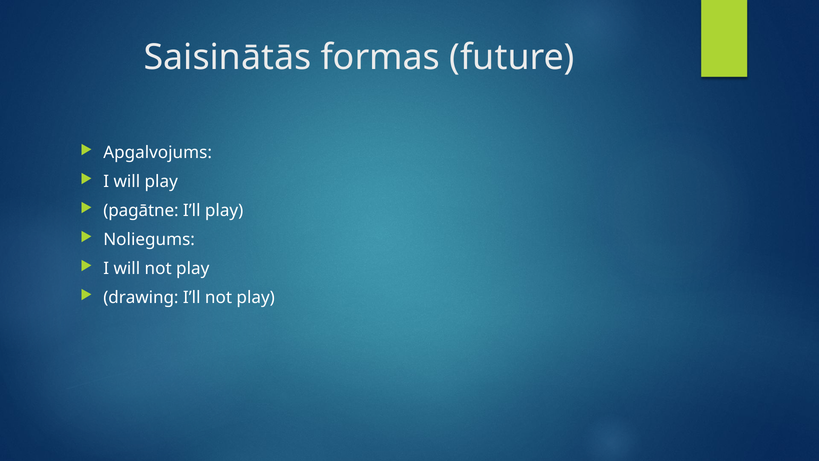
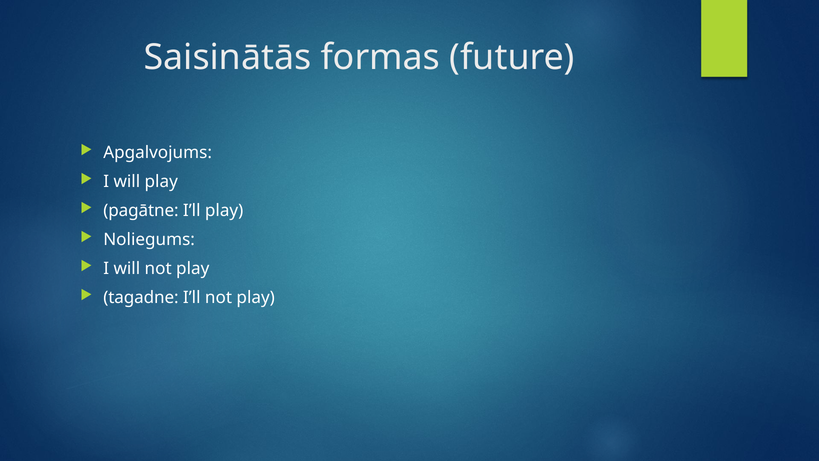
drawing: drawing -> tagadne
